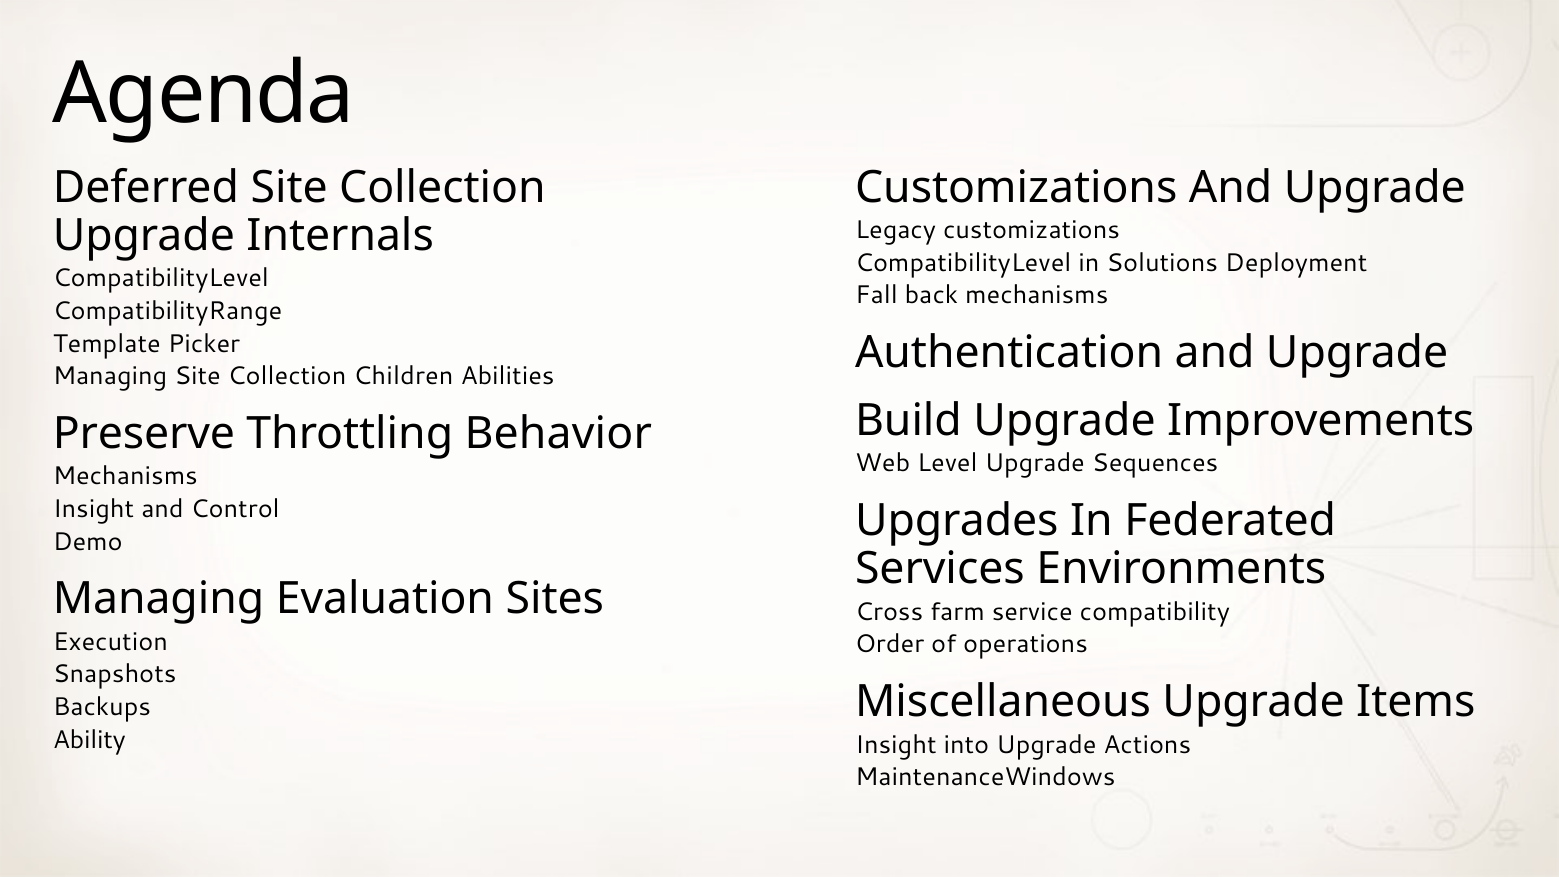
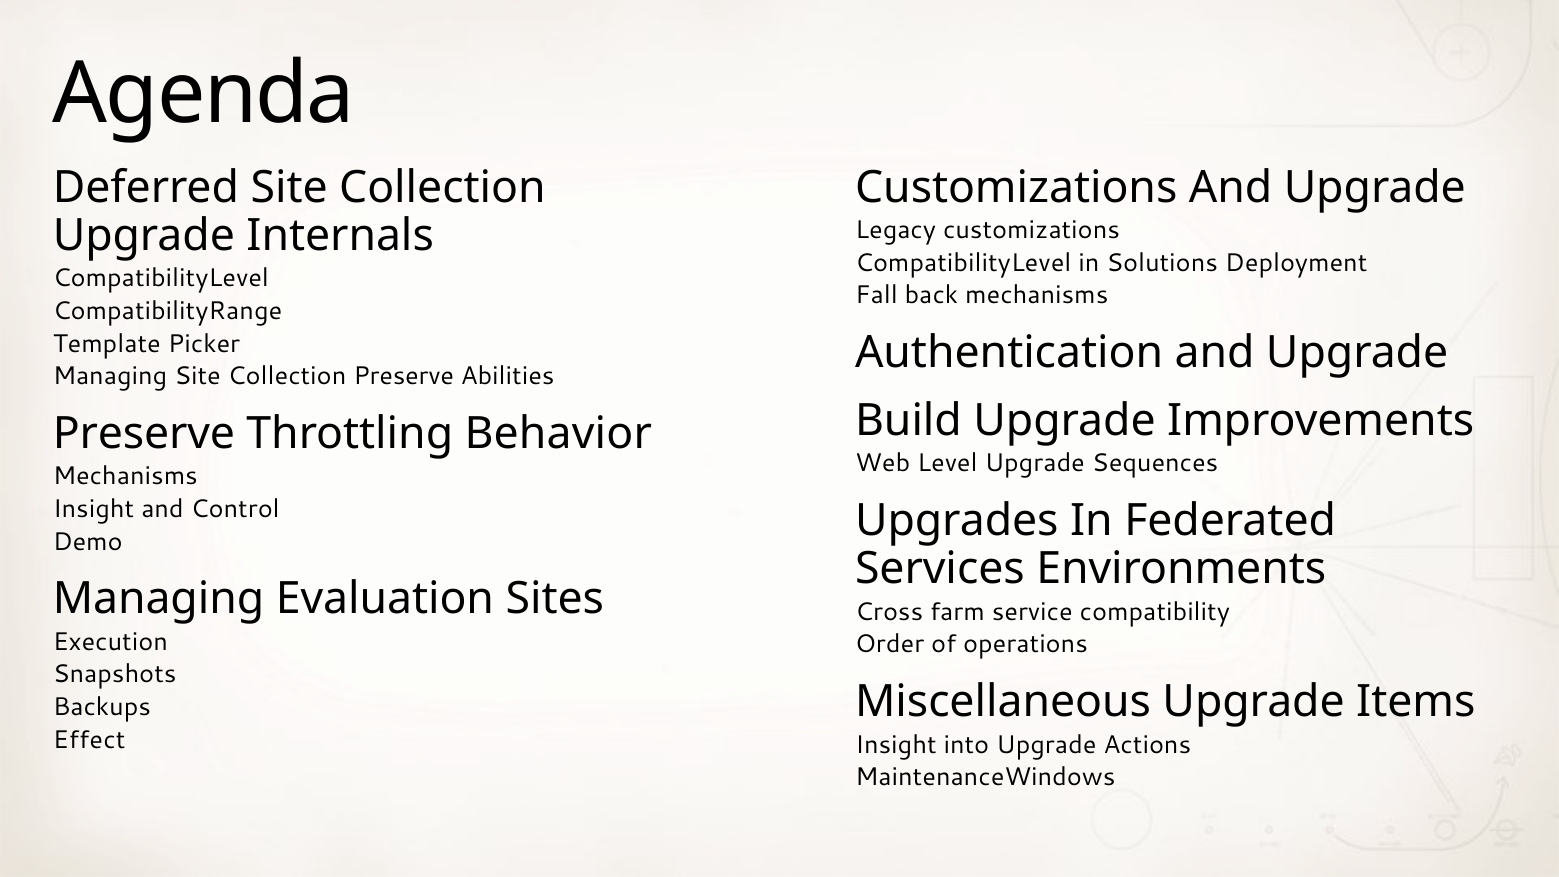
Collection Children: Children -> Preserve
Ability: Ability -> Effect
